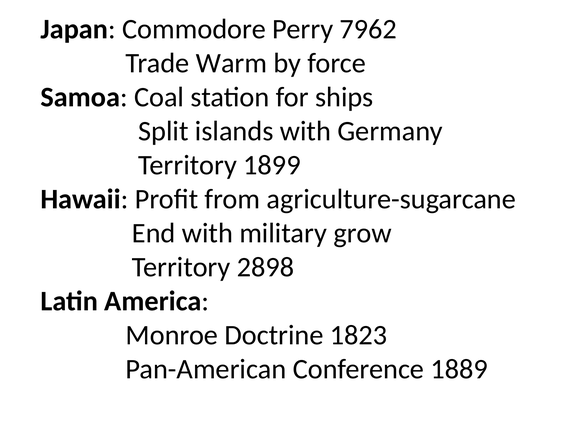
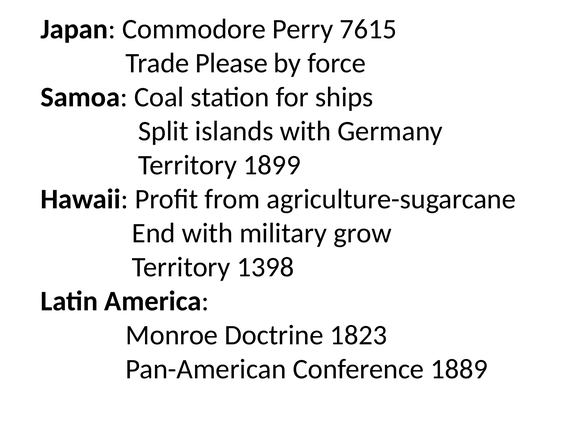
7962: 7962 -> 7615
Warm: Warm -> Please
2898: 2898 -> 1398
